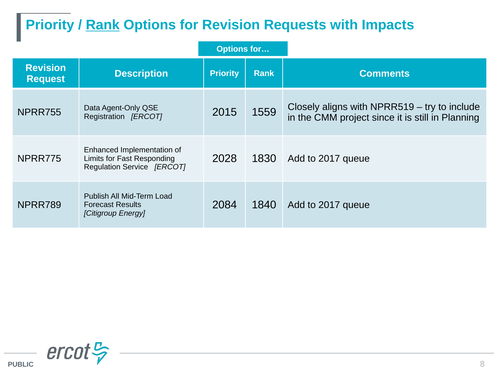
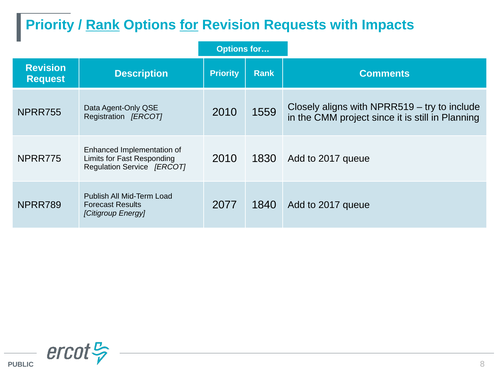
for at (189, 25) underline: none -> present
Registration ERCOT 2015: 2015 -> 2010
2028 at (225, 159): 2028 -> 2010
2084: 2084 -> 2077
